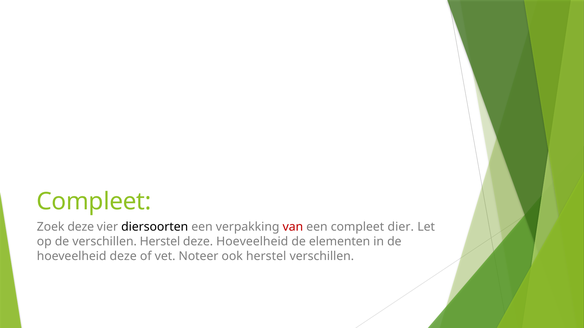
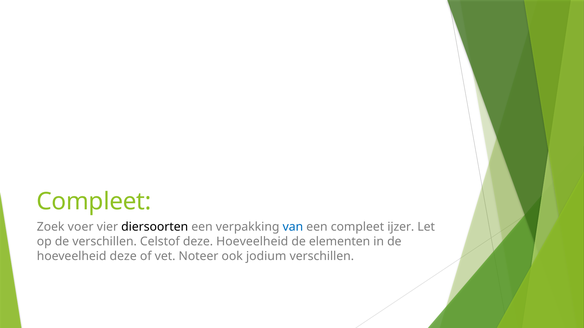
Zoek deze: deze -> voer
van colour: red -> blue
dier: dier -> ijzer
verschillen Herstel: Herstel -> Celstof
ook herstel: herstel -> jodium
